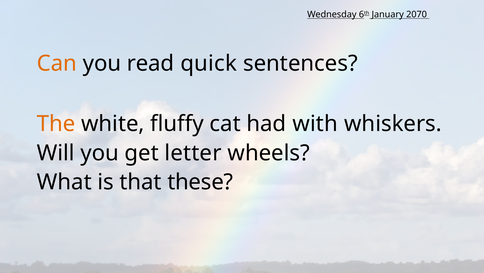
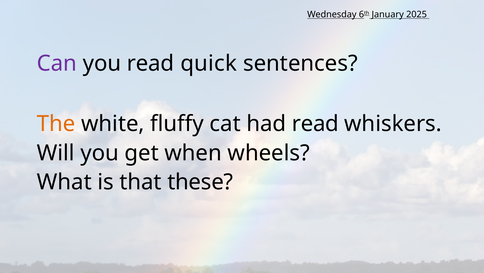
2070: 2070 -> 2025
Can colour: orange -> purple
had with: with -> read
letter: letter -> when
